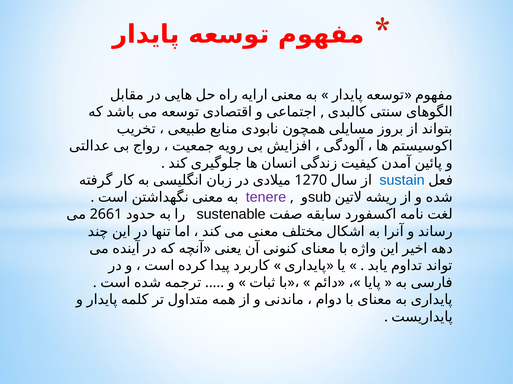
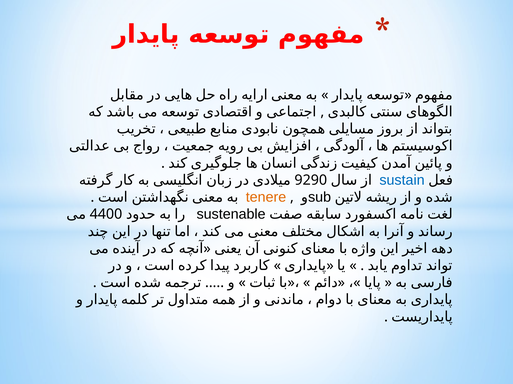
1270: 1270 -> 9290
tenere colour: purple -> orange
2661: 2661 -> 4400
